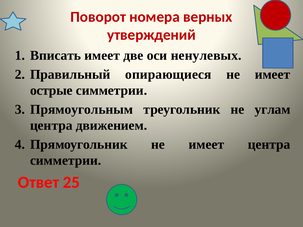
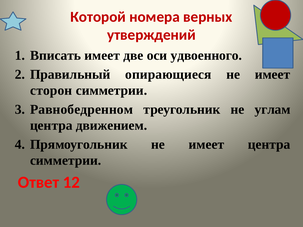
Поворот: Поворот -> Которой
ненулевых: ненулевых -> удвоенного
острые: острые -> сторон
Прямоугольным: Прямоугольным -> Равнобедренном
25: 25 -> 12
